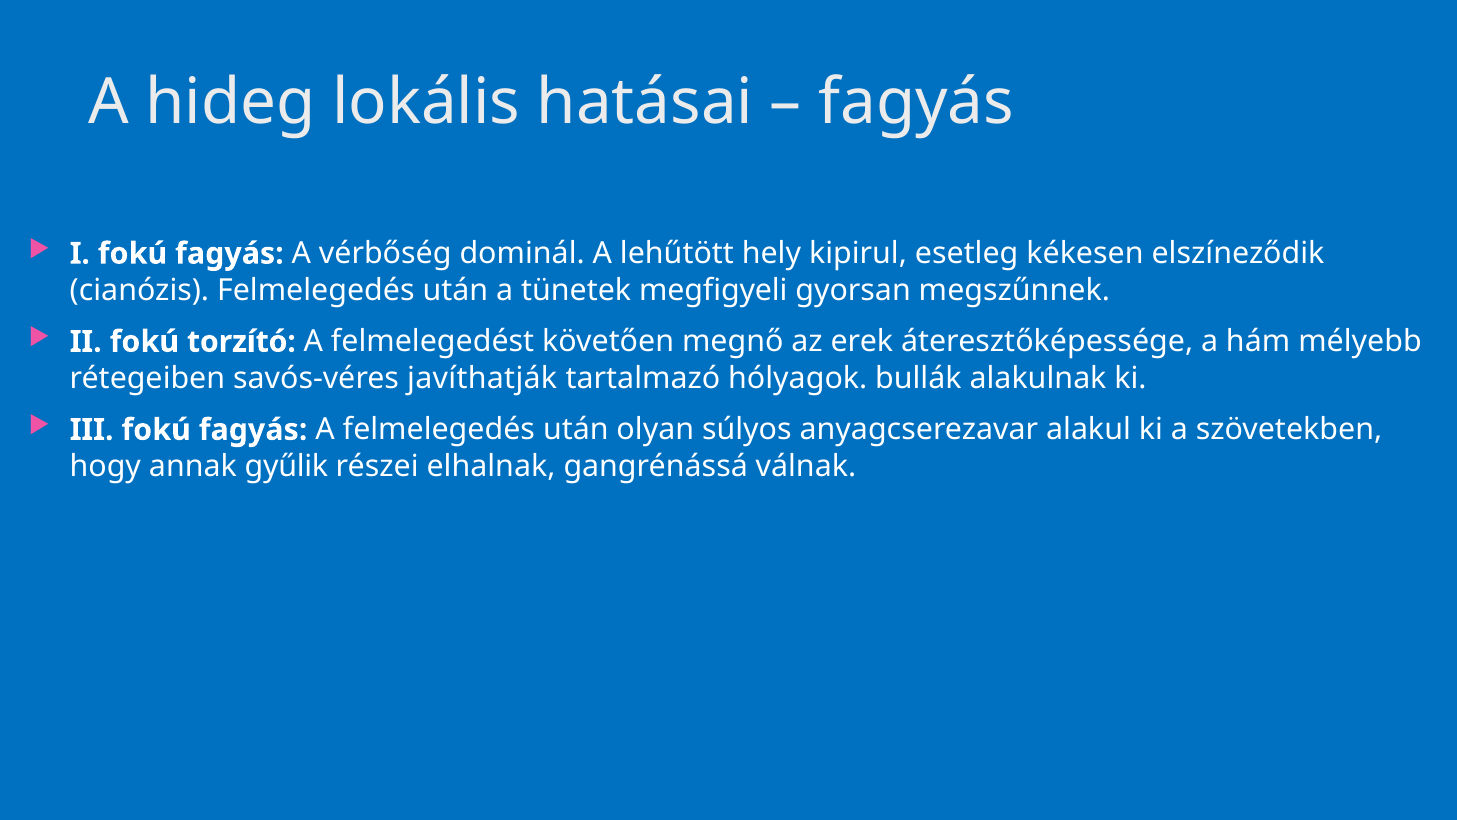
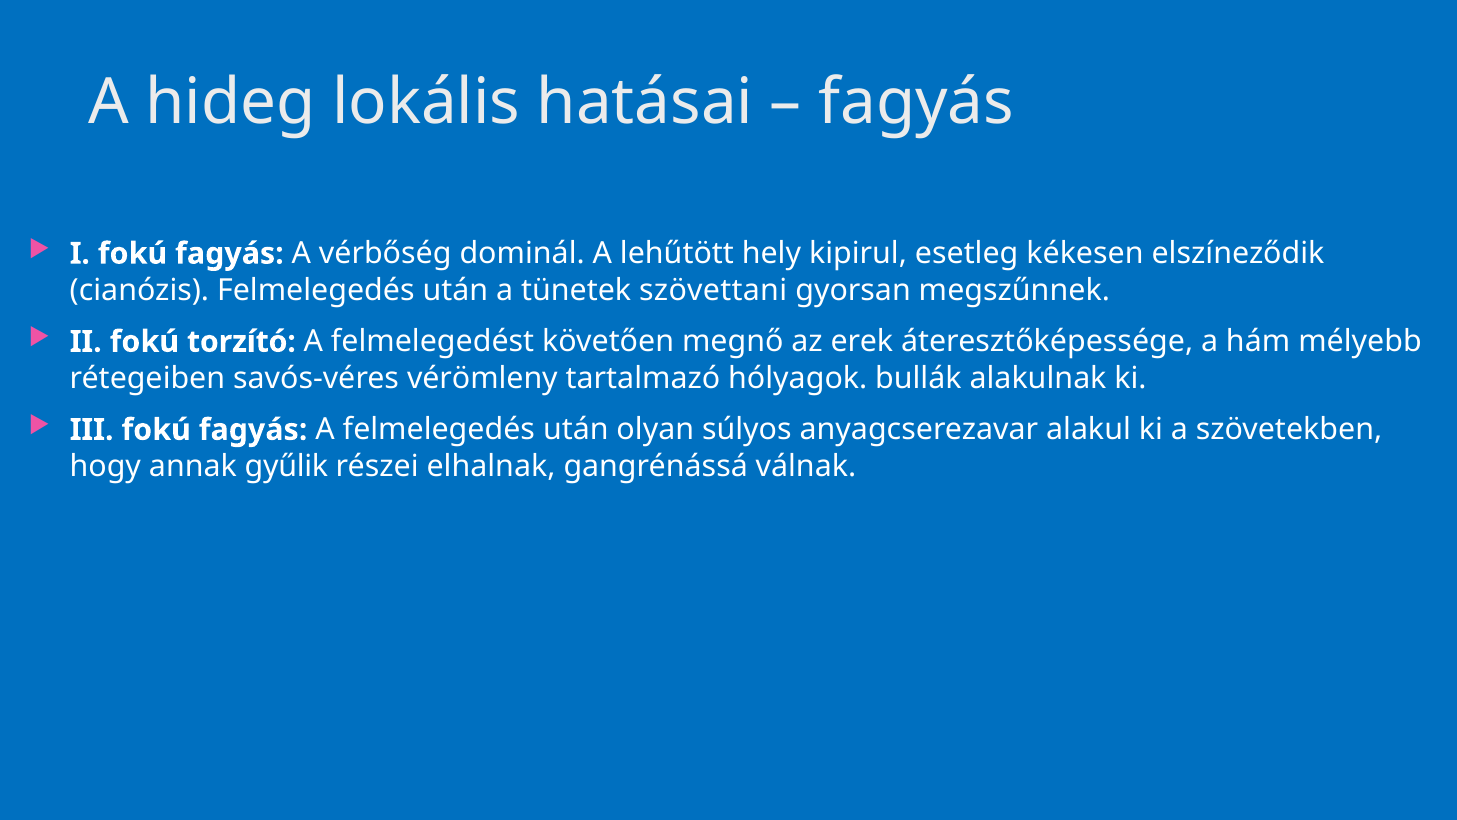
megfigyeli: megfigyeli -> szövettani
javíthatják: javíthatják -> vérömleny
